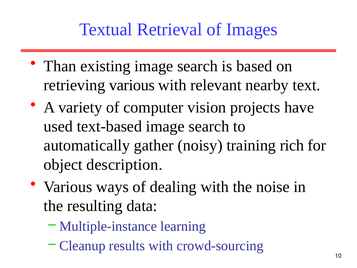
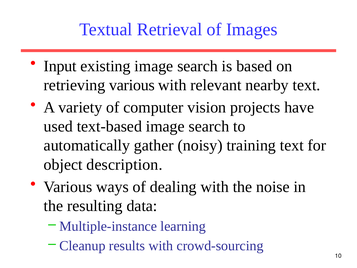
Than: Than -> Input
training rich: rich -> text
